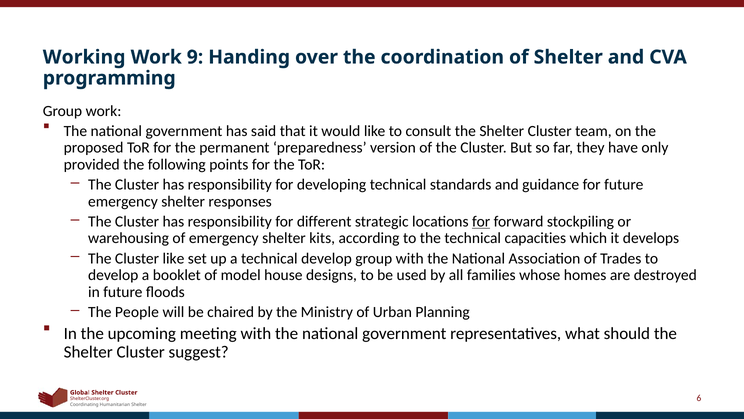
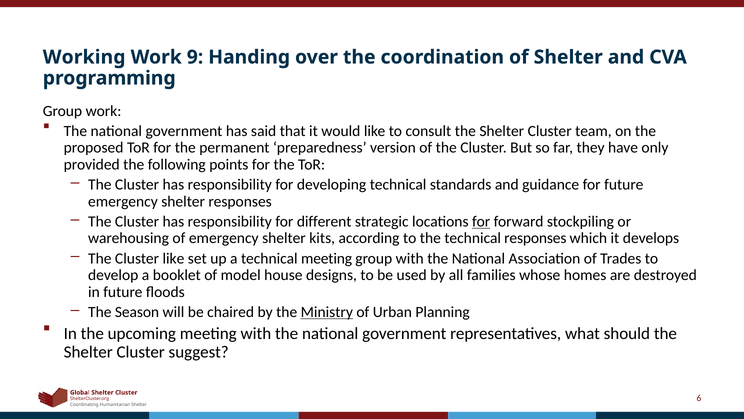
technical capacities: capacities -> responses
technical develop: develop -> meeting
People: People -> Season
Ministry underline: none -> present
